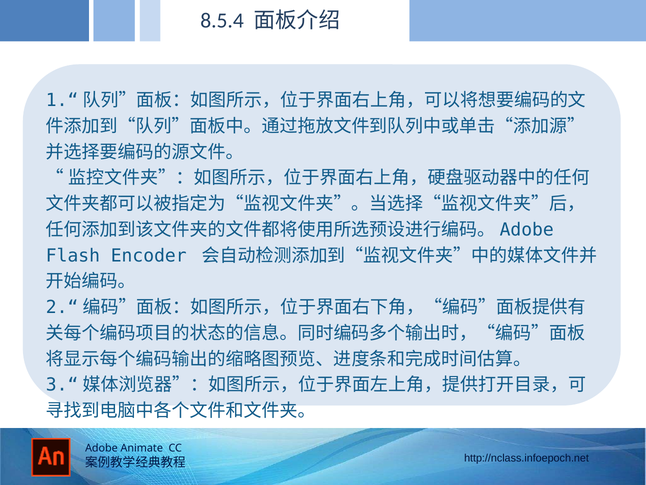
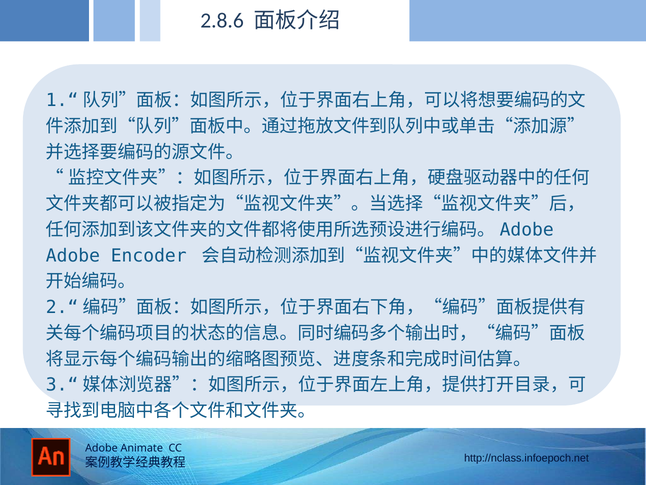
8.5.4: 8.5.4 -> 2.8.6
Flash at (73, 255): Flash -> Adobe
